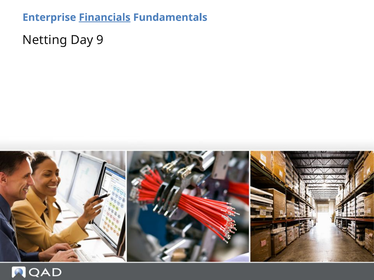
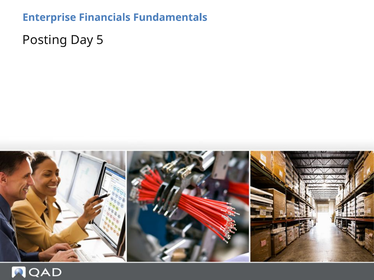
Financials underline: present -> none
Netting: Netting -> Posting
9: 9 -> 5
